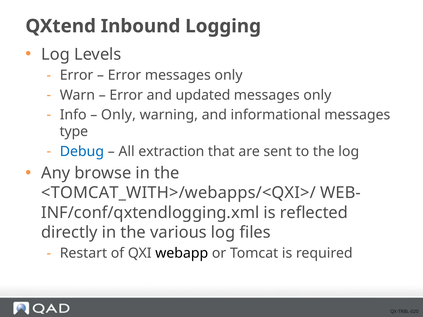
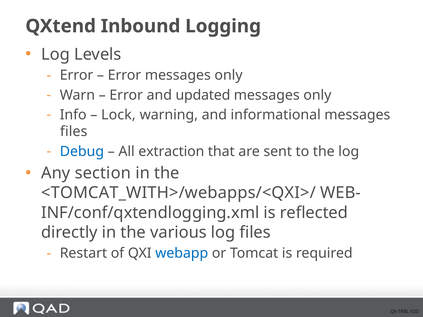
Only at (118, 115): Only -> Lock
type at (74, 132): type -> files
browse: browse -> section
webapp colour: black -> blue
